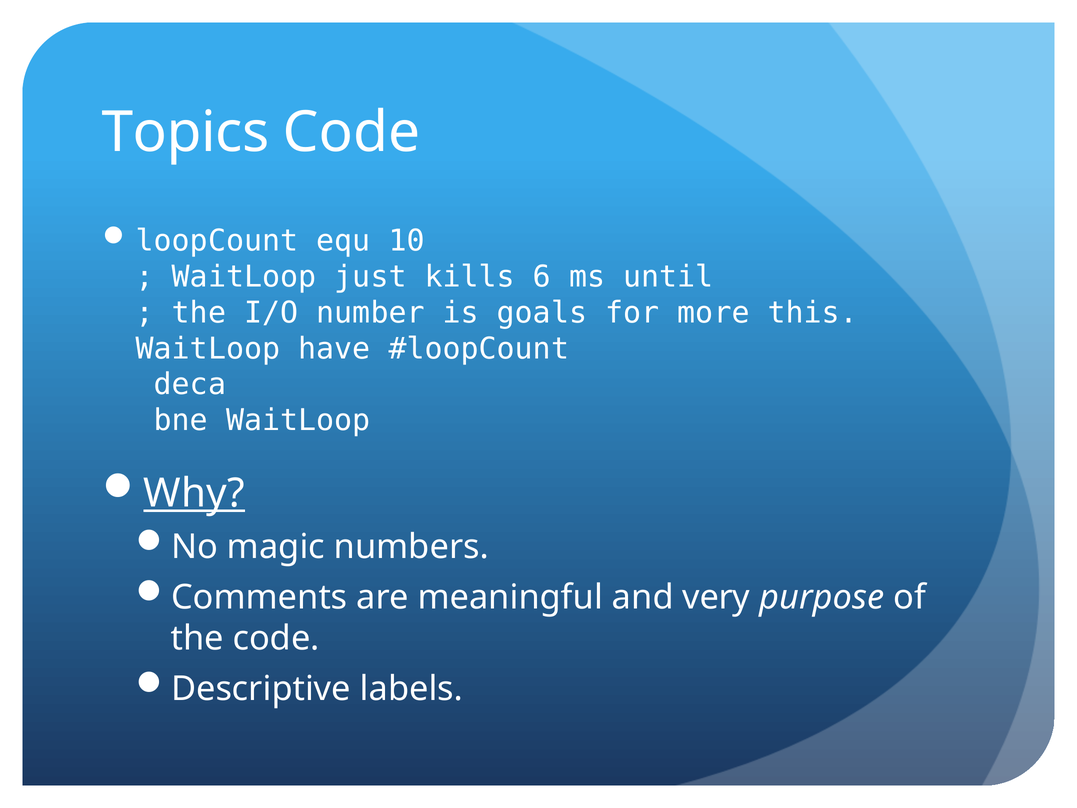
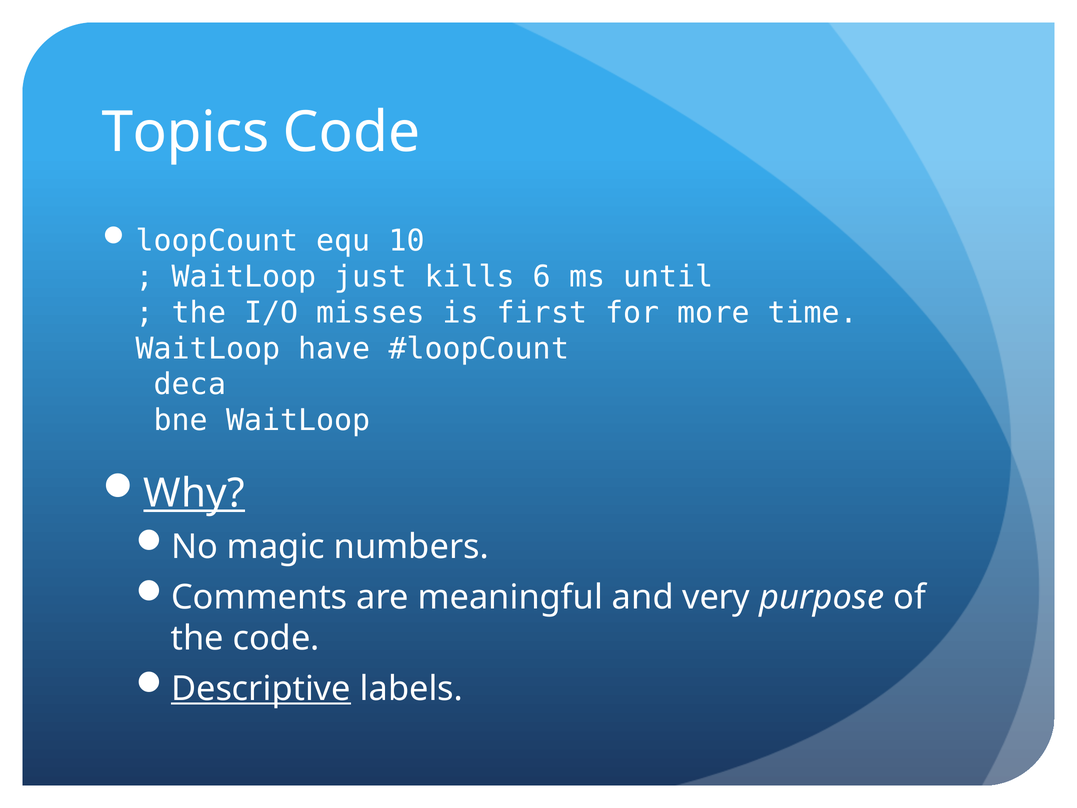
number: number -> misses
goals: goals -> first
this: this -> time
Descriptive underline: none -> present
